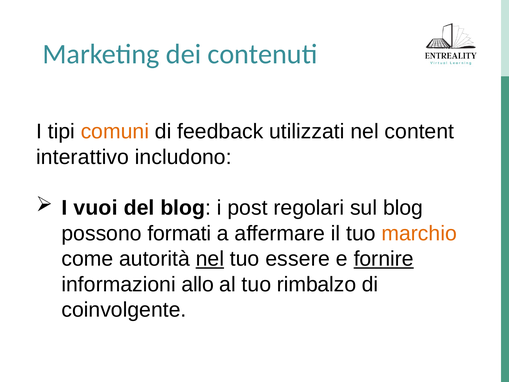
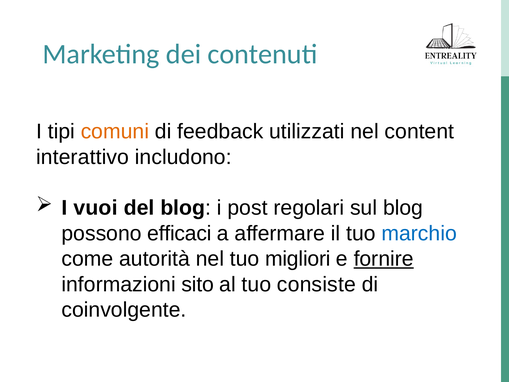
formati: formati -> efficaci
marchio colour: orange -> blue
nel at (210, 259) underline: present -> none
essere: essere -> migliori
allo: allo -> sito
rimbalzo: rimbalzo -> consiste
